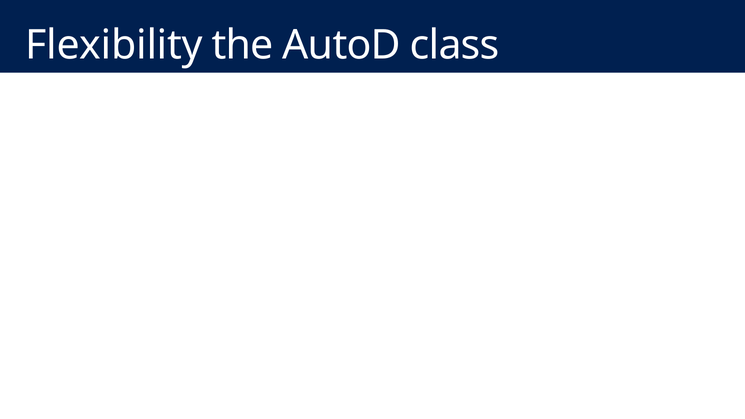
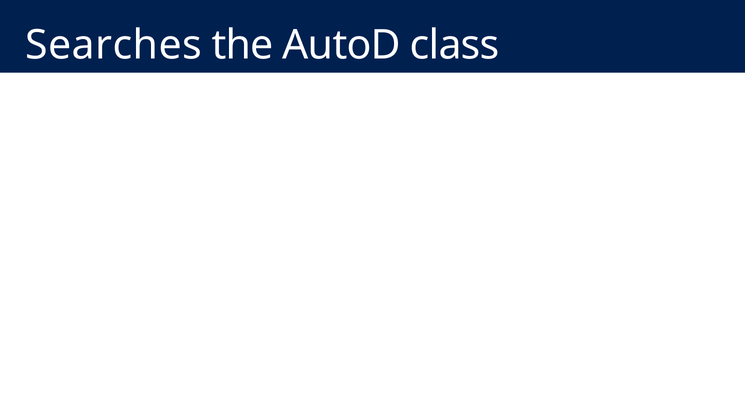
Flexibility: Flexibility -> Searches
